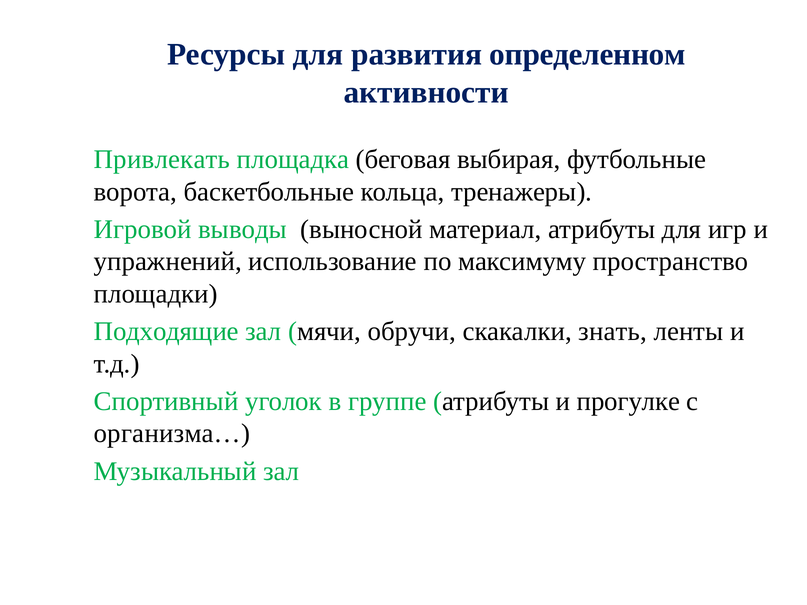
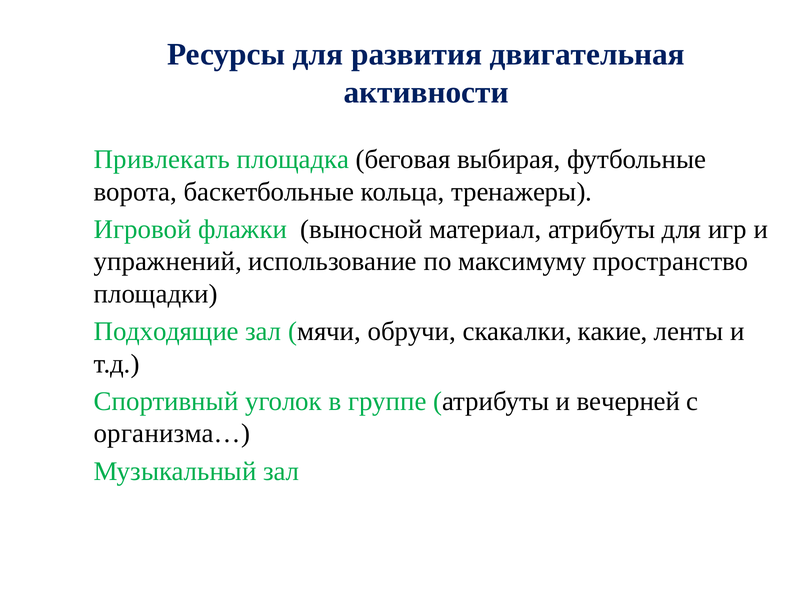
определенном: определенном -> двигательная
выводы: выводы -> флажки
знать: знать -> какие
прогулке: прогулке -> вечерней
